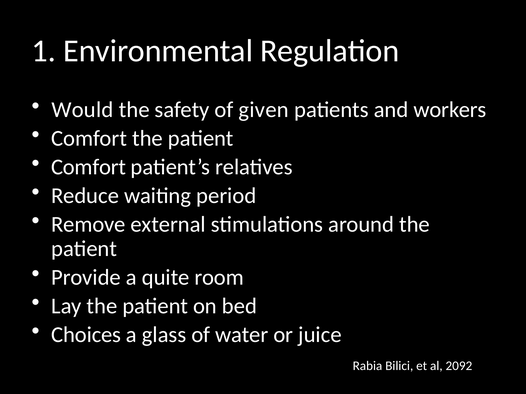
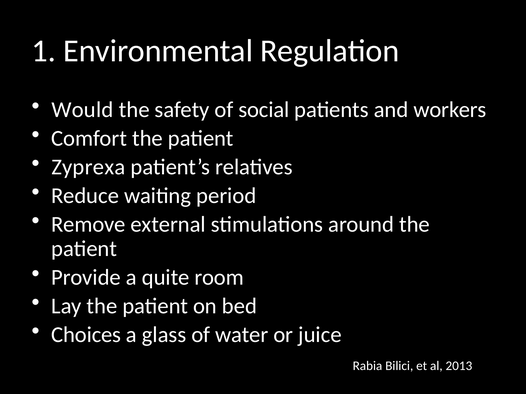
given: given -> social
Comfort at (89, 167): Comfort -> Zyprexa
2092: 2092 -> 2013
